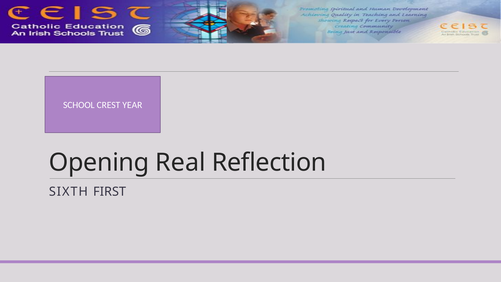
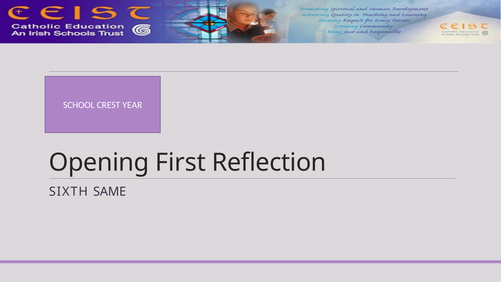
Real: Real -> First
FIRST: FIRST -> SAME
